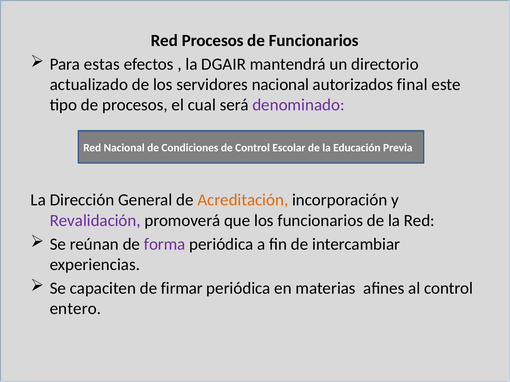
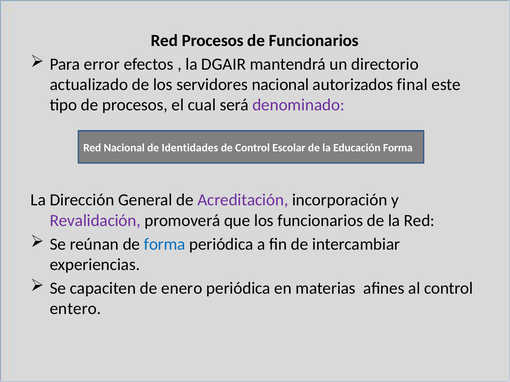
estas: estas -> error
Condiciones: Condiciones -> Identidades
Educación Previa: Previa -> Forma
Acreditación colour: orange -> purple
forma at (165, 244) colour: purple -> blue
firmar: firmar -> enero
